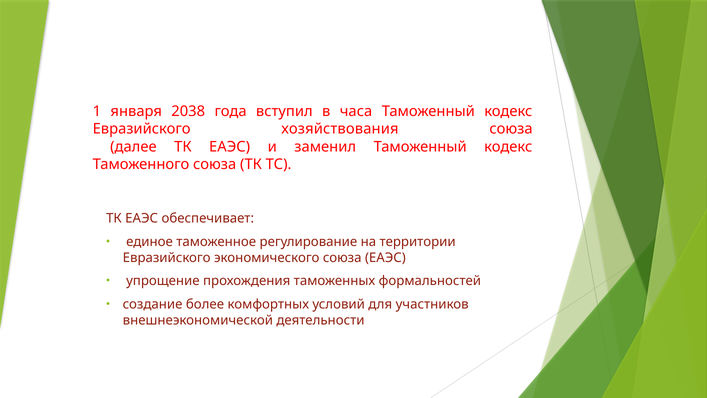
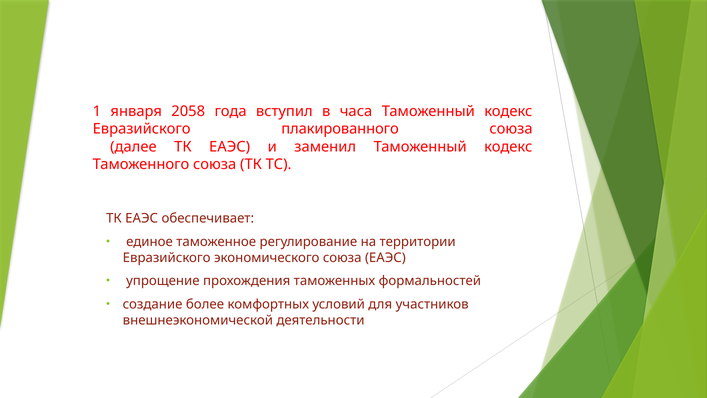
2038: 2038 -> 2058
хозяйствования: хозяйствования -> плакированного
